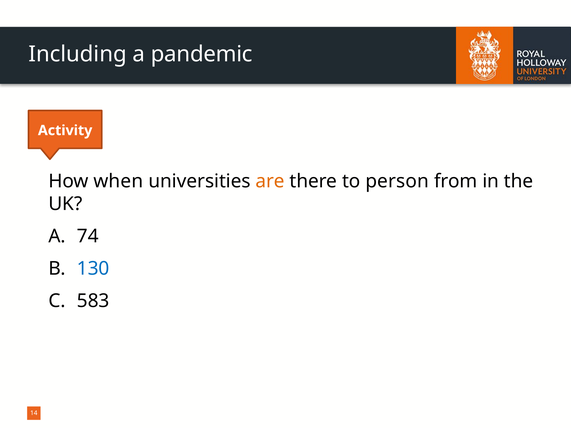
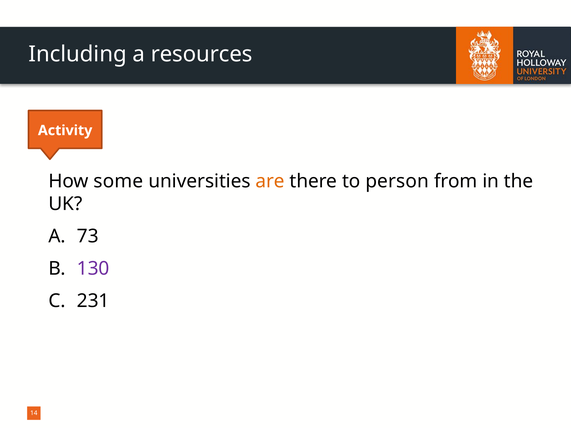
pandemic: pandemic -> resources
when: when -> some
74: 74 -> 73
130 colour: blue -> purple
583: 583 -> 231
